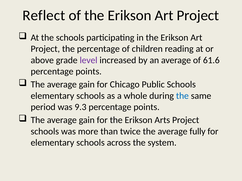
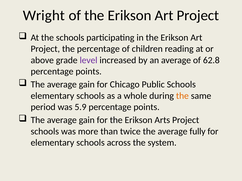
Reflect: Reflect -> Wright
61.6: 61.6 -> 62.8
the at (182, 96) colour: blue -> orange
9.3: 9.3 -> 5.9
